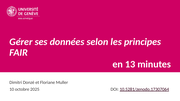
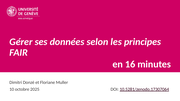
13: 13 -> 16
